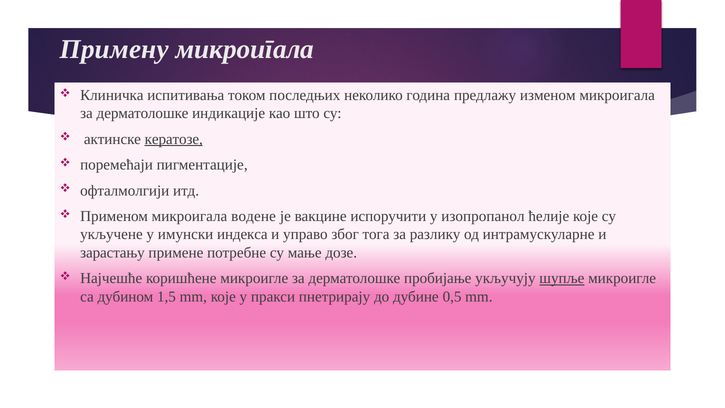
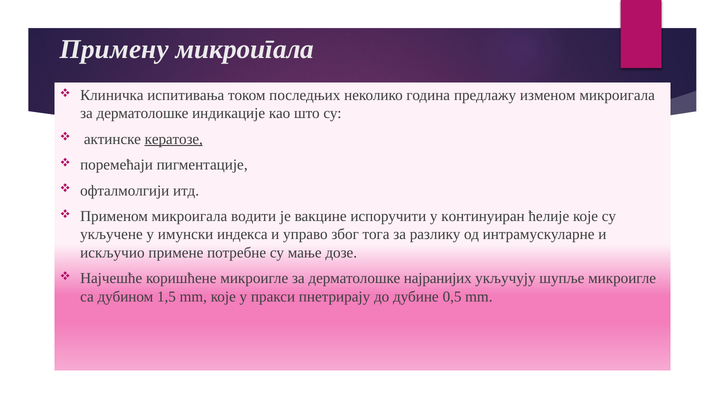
водене: водене -> водити
изопропанол: изопропанол -> континуиран
зарастању: зарастању -> искључио
пробијање: пробијање -> најранијих
шупље underline: present -> none
